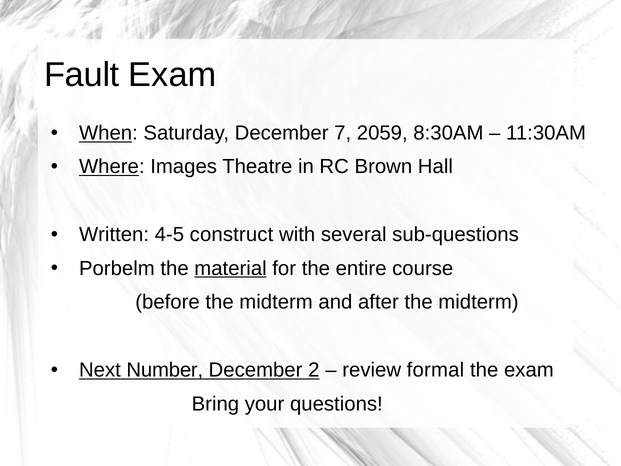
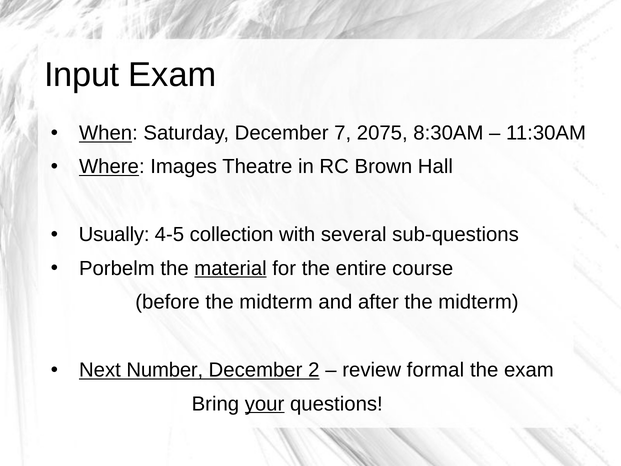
Fault: Fault -> Input
2059: 2059 -> 2075
Written: Written -> Usually
construct: construct -> collection
your underline: none -> present
